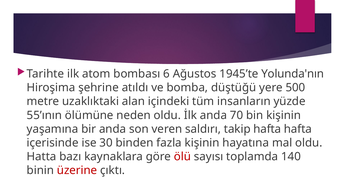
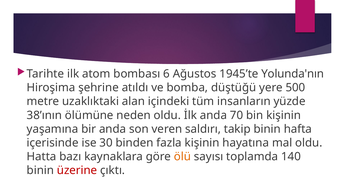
55’ının: 55’ının -> 38’ının
takip hafta: hafta -> binin
ölü colour: red -> orange
